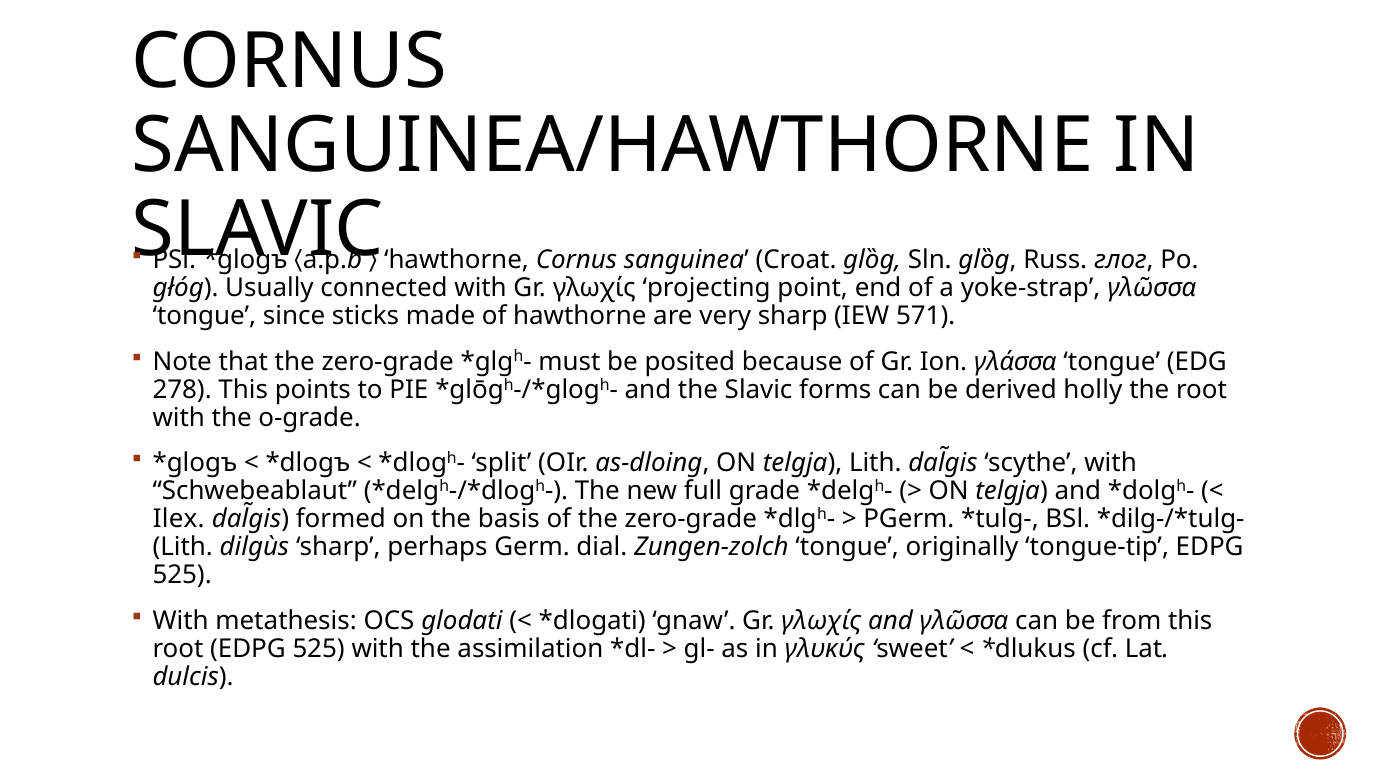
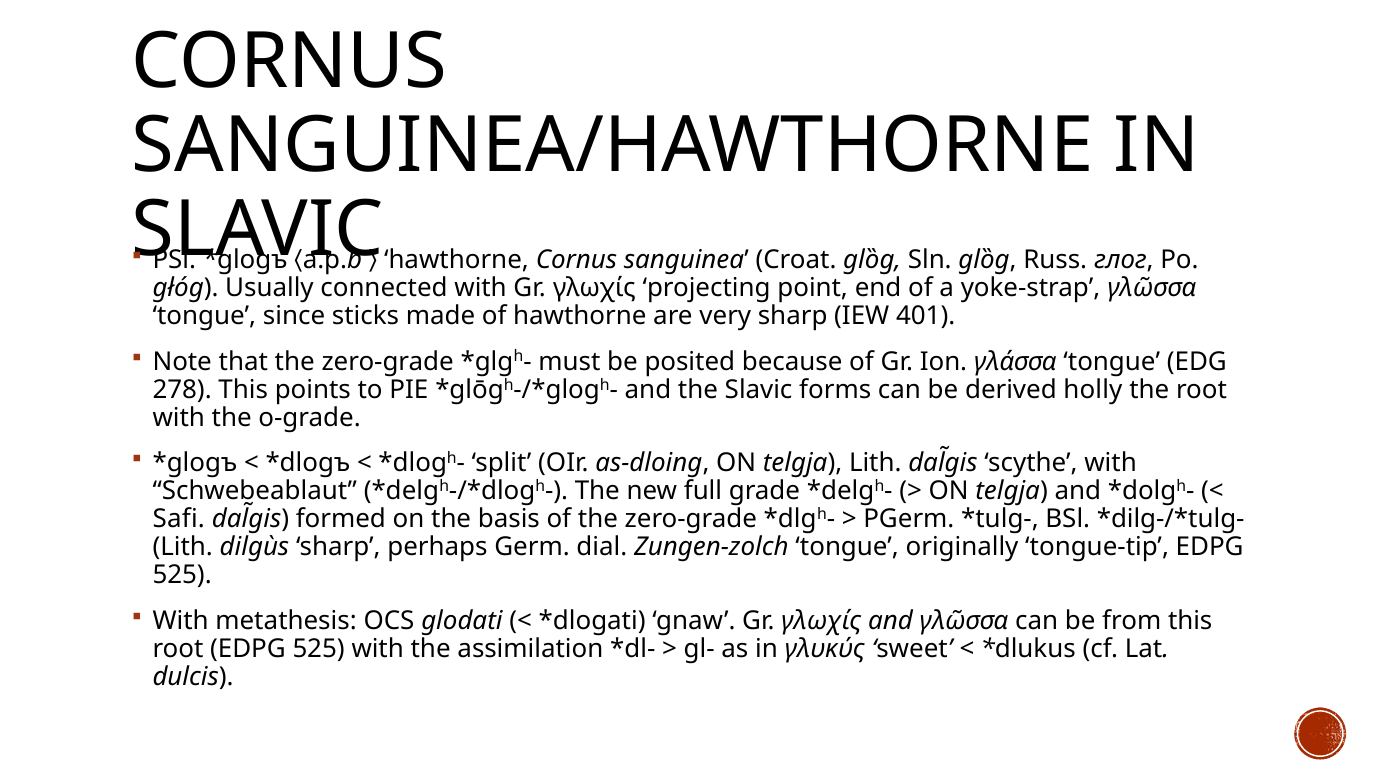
571: 571 -> 401
Ilex: Ilex -> Safi
